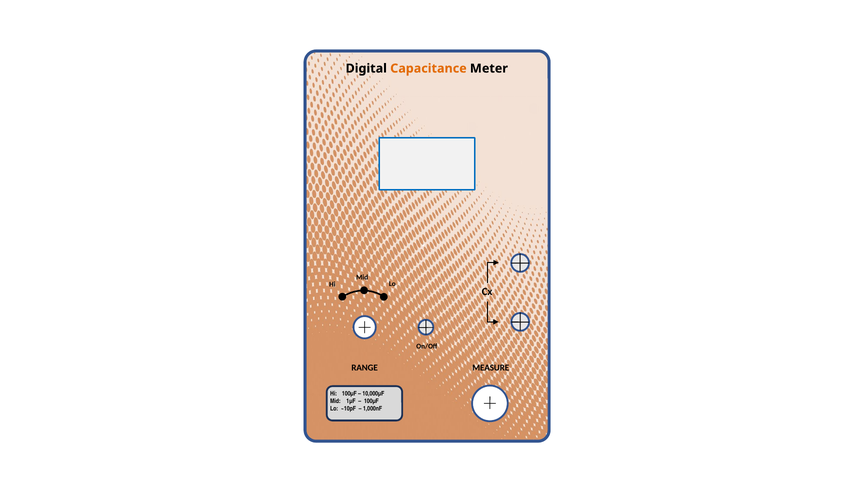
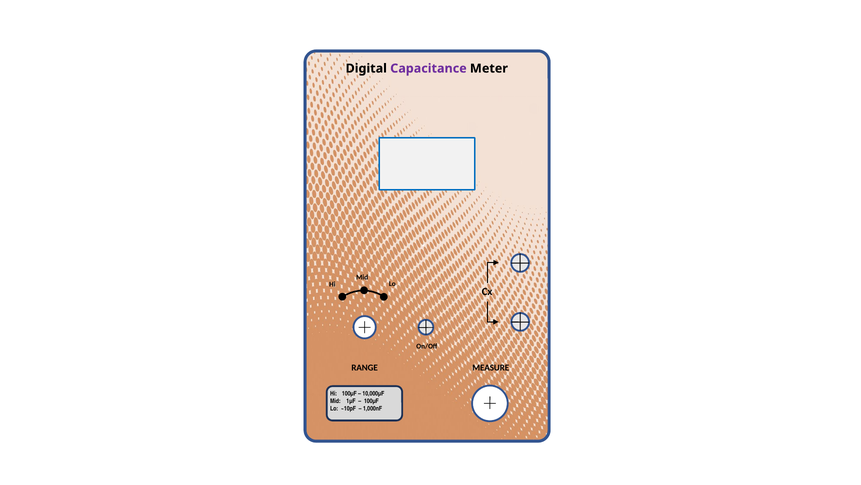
Capacitance colour: orange -> purple
